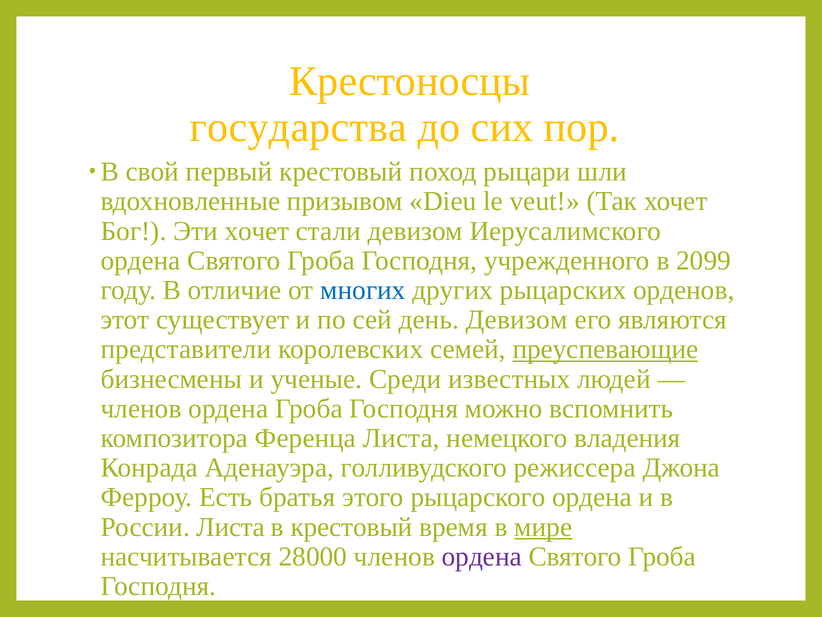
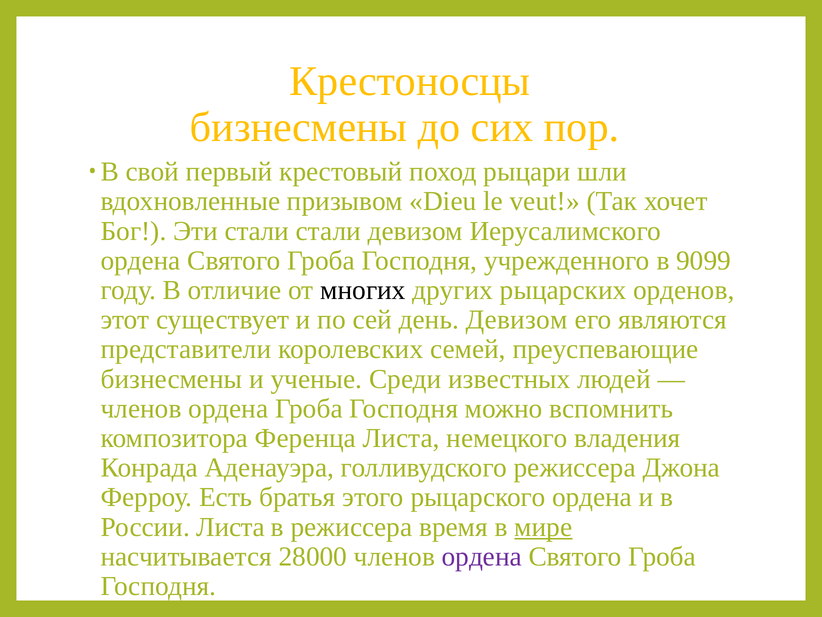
государства at (299, 127): государства -> бизнесмены
Эти хочет: хочет -> стали
2099: 2099 -> 9099
многих colour: blue -> black
преуспевающие underline: present -> none
в крестовый: крестовый -> режиссера
